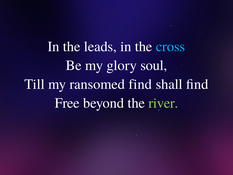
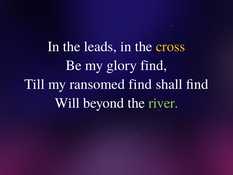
cross colour: light blue -> yellow
glory soul: soul -> find
Free: Free -> Will
